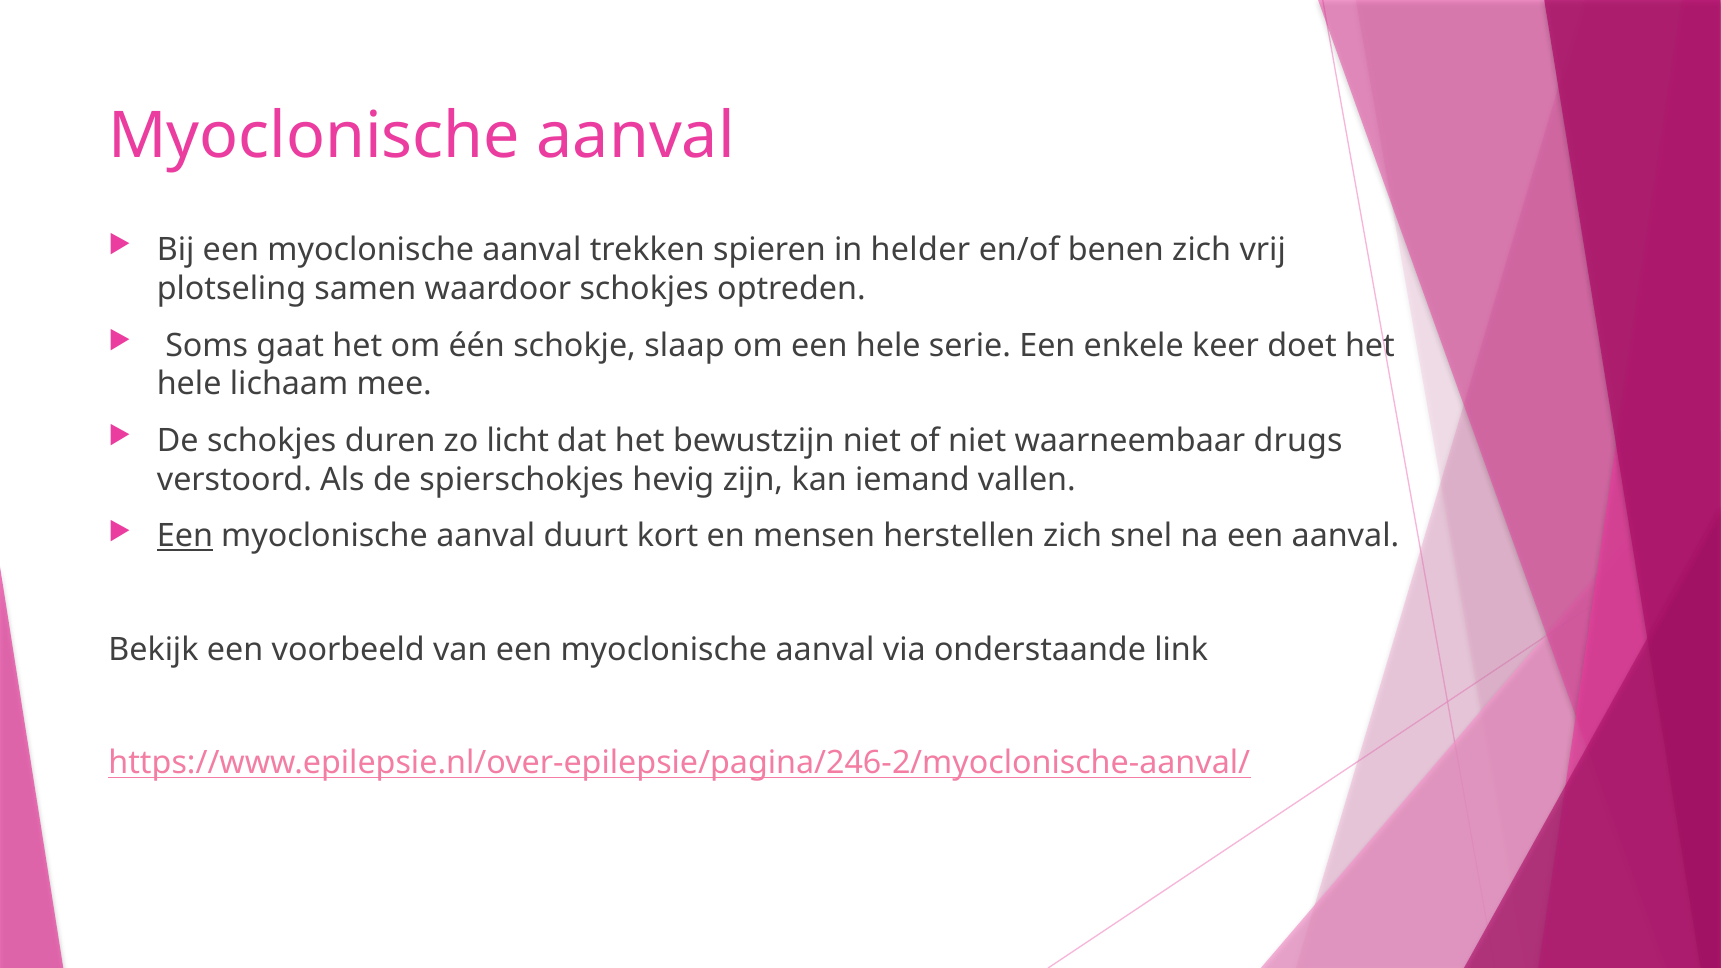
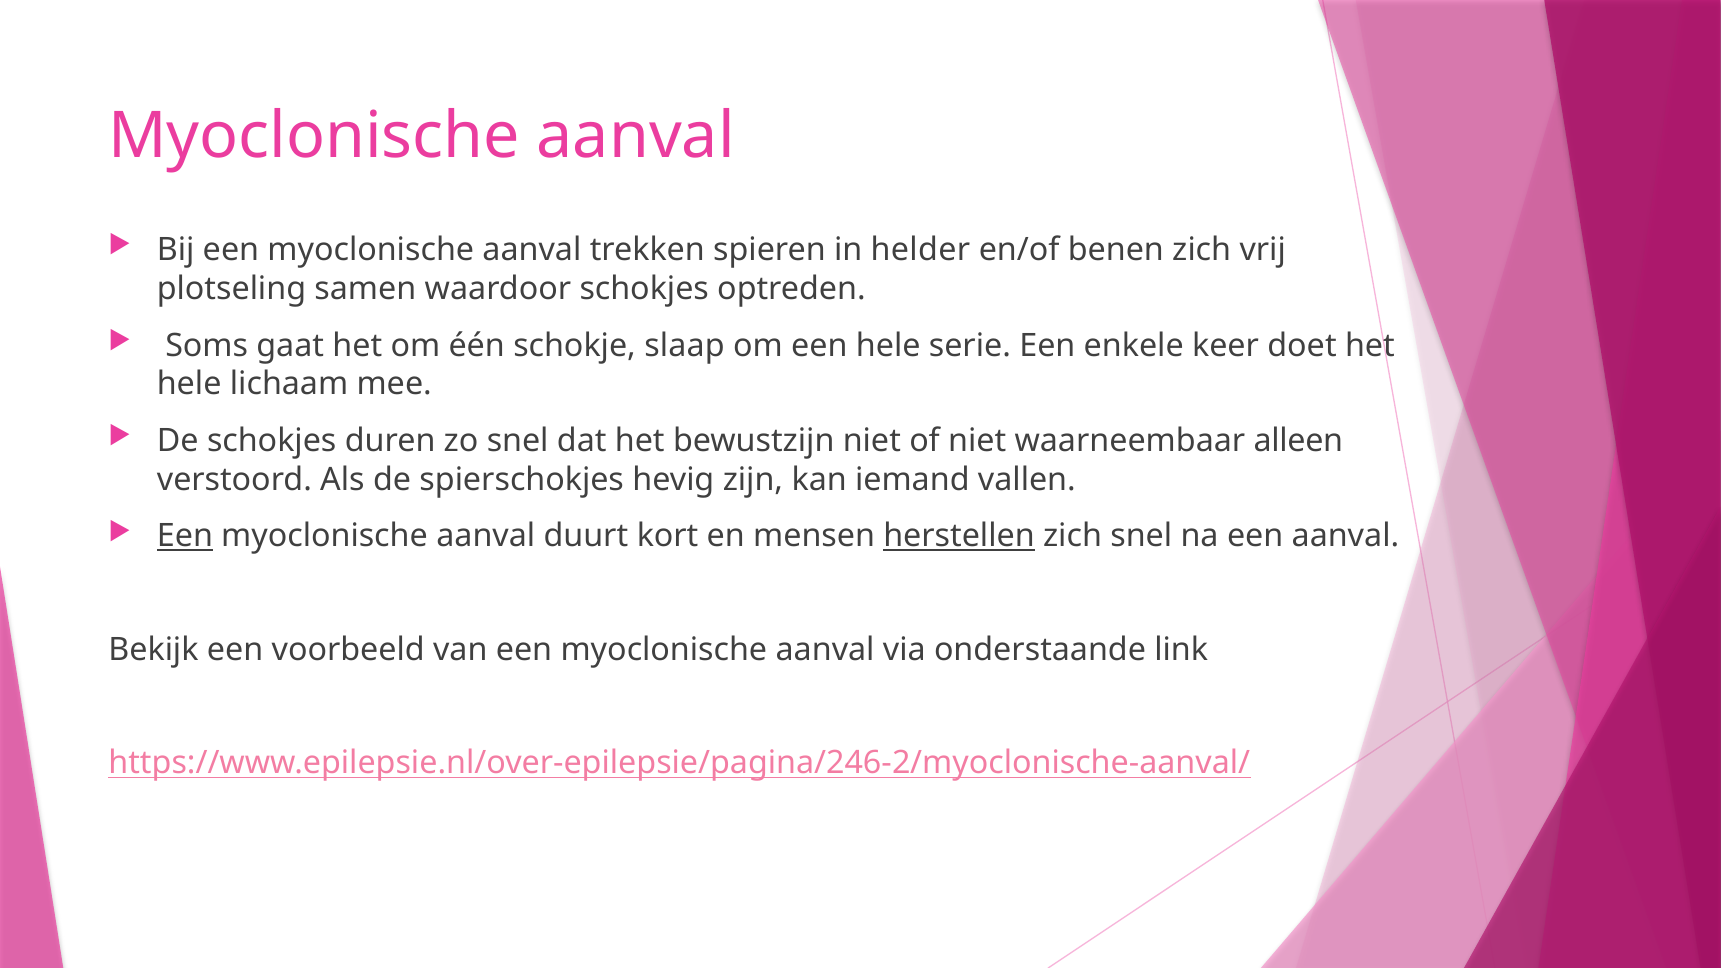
zo licht: licht -> snel
drugs: drugs -> alleen
herstellen underline: none -> present
